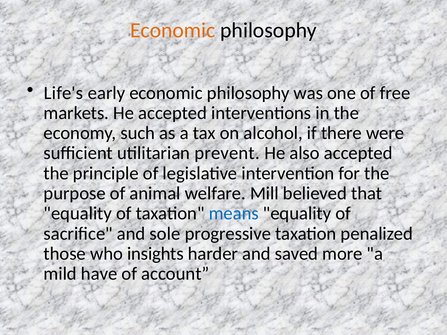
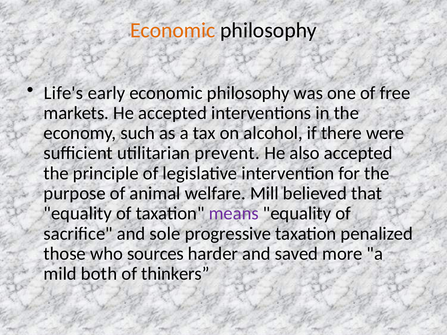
means colour: blue -> purple
insights: insights -> sources
have: have -> both
account: account -> thinkers
